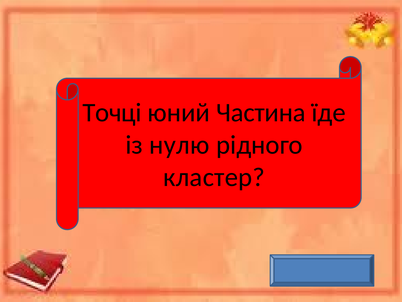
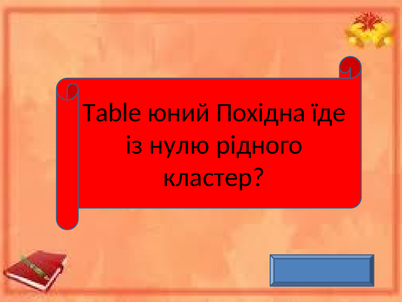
Точці: Точці -> Table
Частина: Частина -> Похідна
